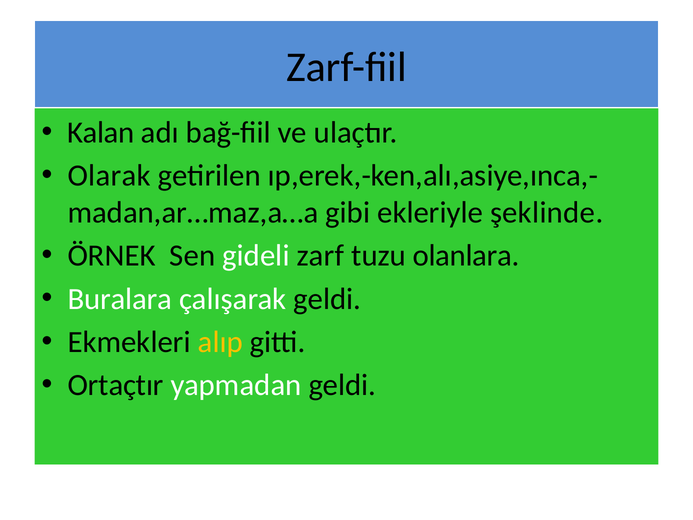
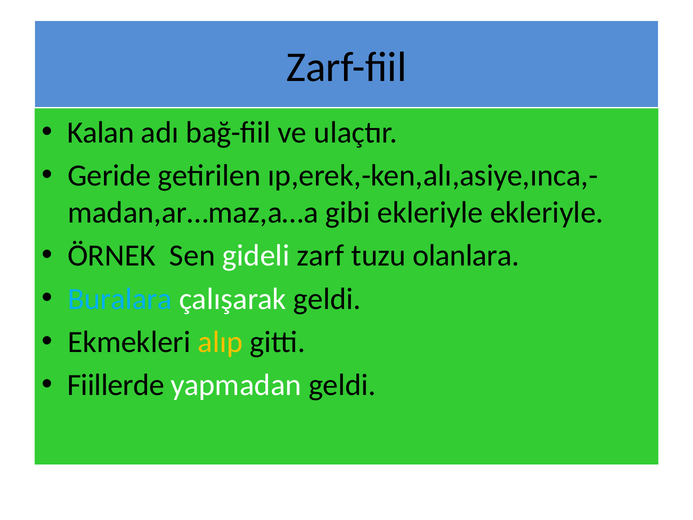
Olarak: Olarak -> Geride
ekleriyle şeklinde: şeklinde -> ekleriyle
Buralara colour: white -> light blue
Ortaçtır: Ortaçtır -> Fiillerde
